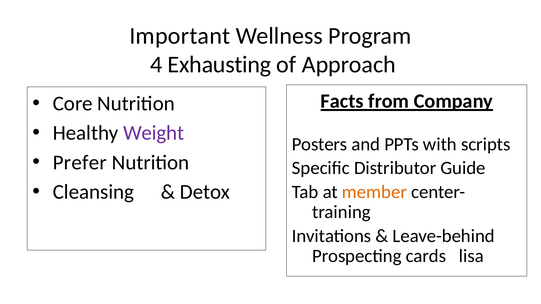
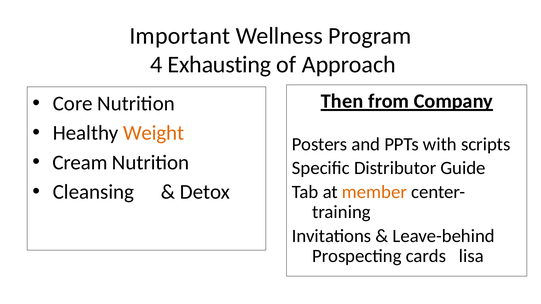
Facts: Facts -> Then
Weight colour: purple -> orange
Prefer: Prefer -> Cream
